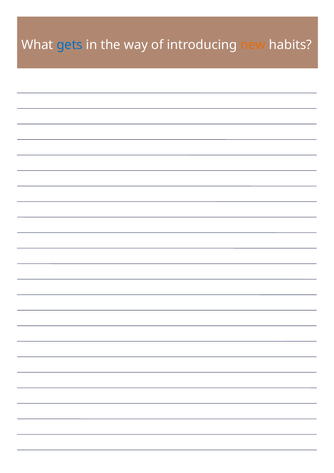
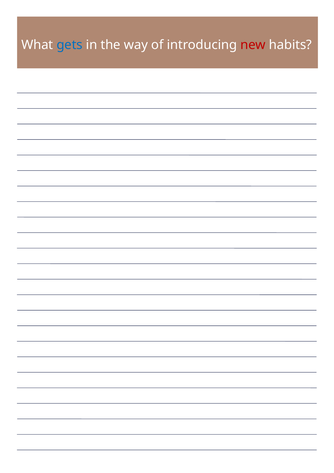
new colour: orange -> red
